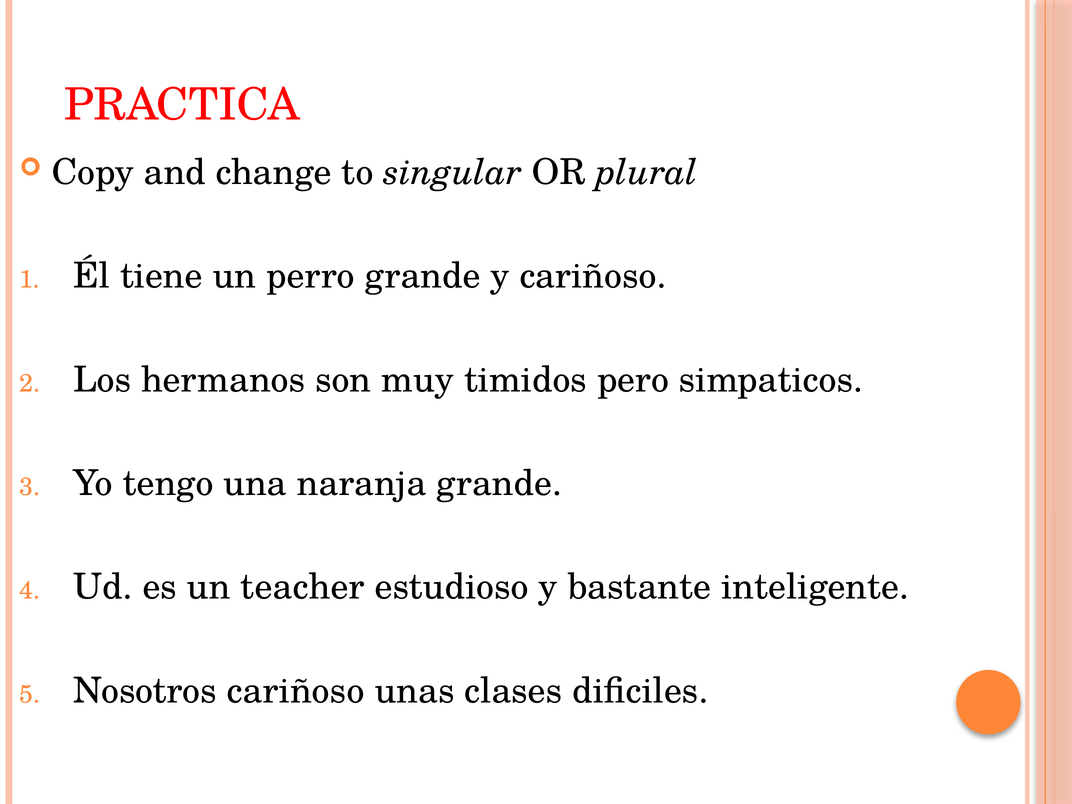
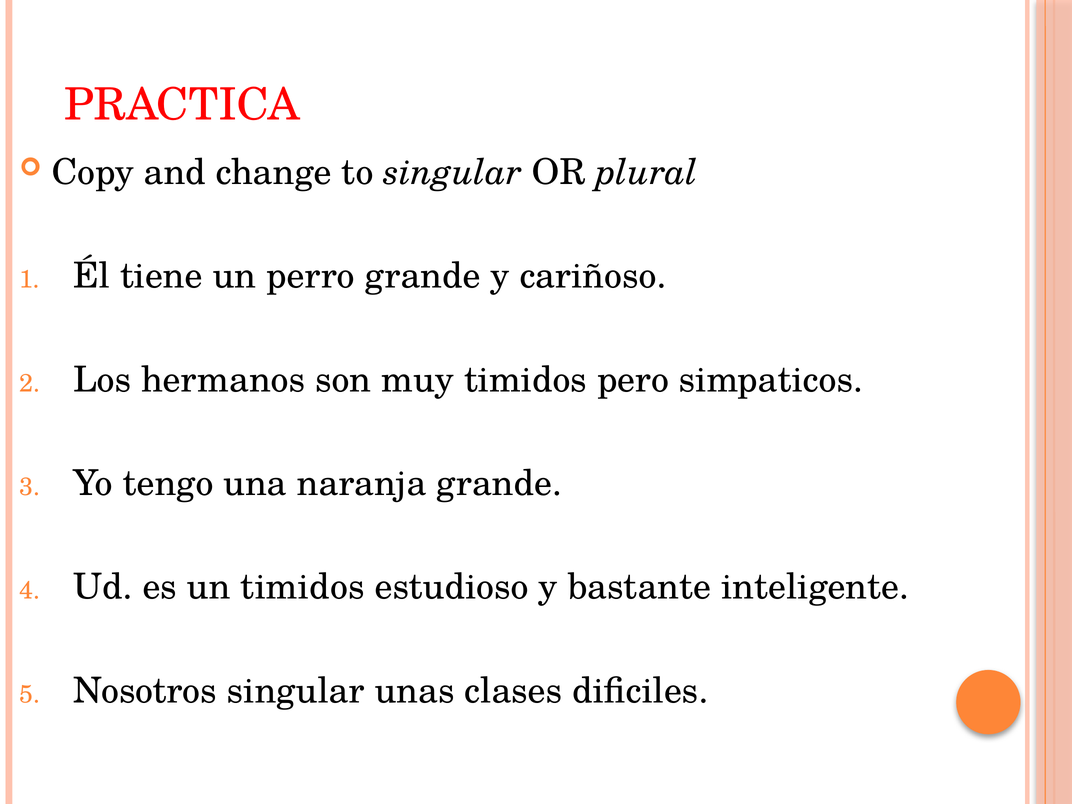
un teacher: teacher -> timidos
Nosotros cariñoso: cariñoso -> singular
